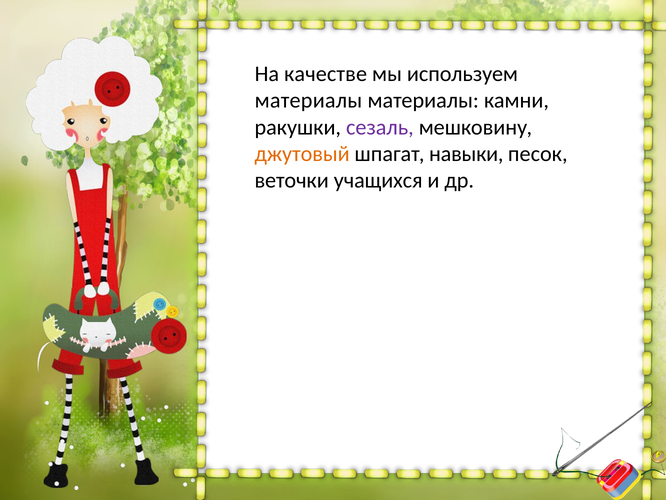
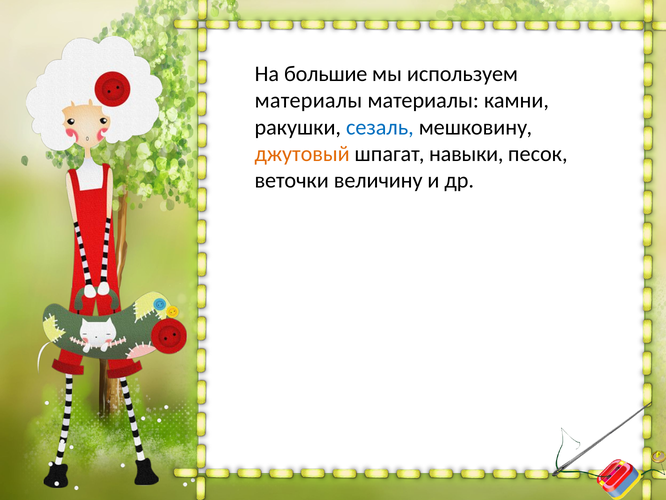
качестве: качестве -> большие
сезаль colour: purple -> blue
учащихся: учащихся -> величину
